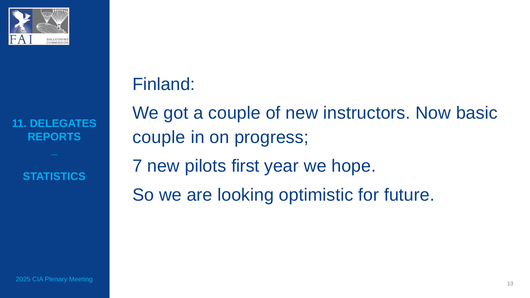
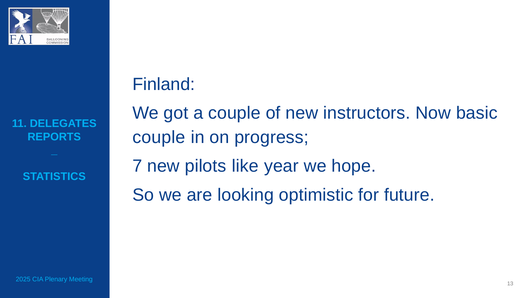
first: first -> like
